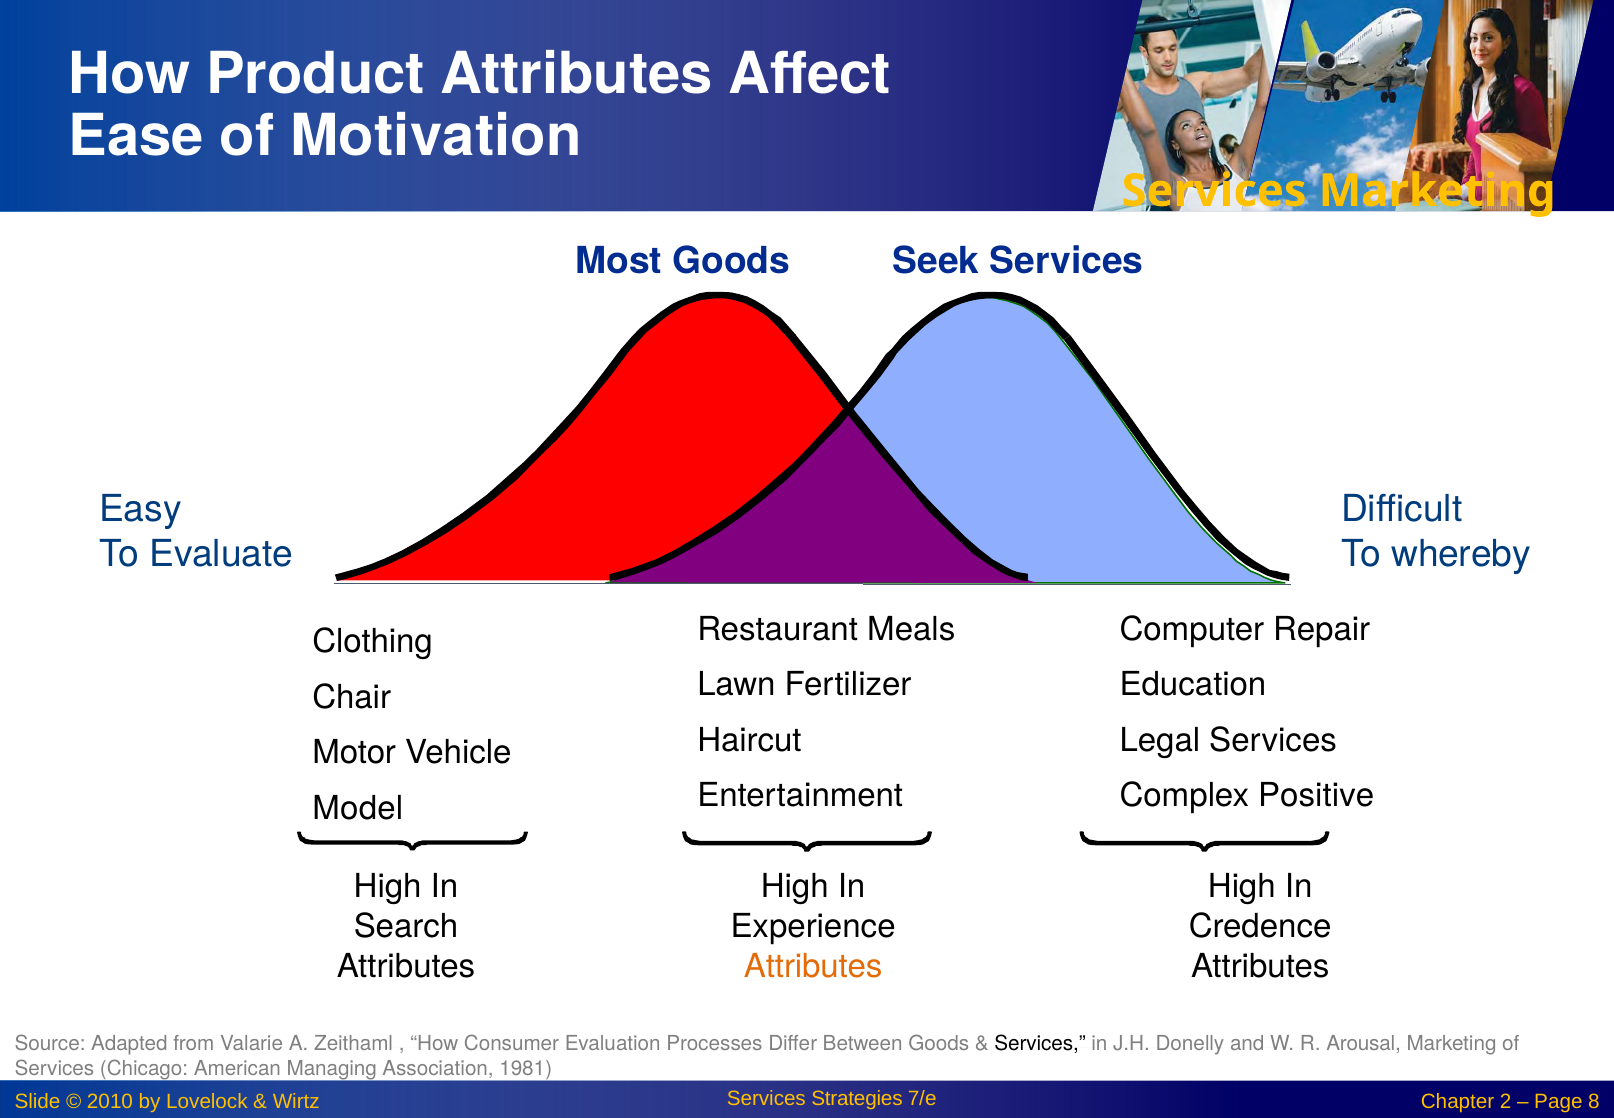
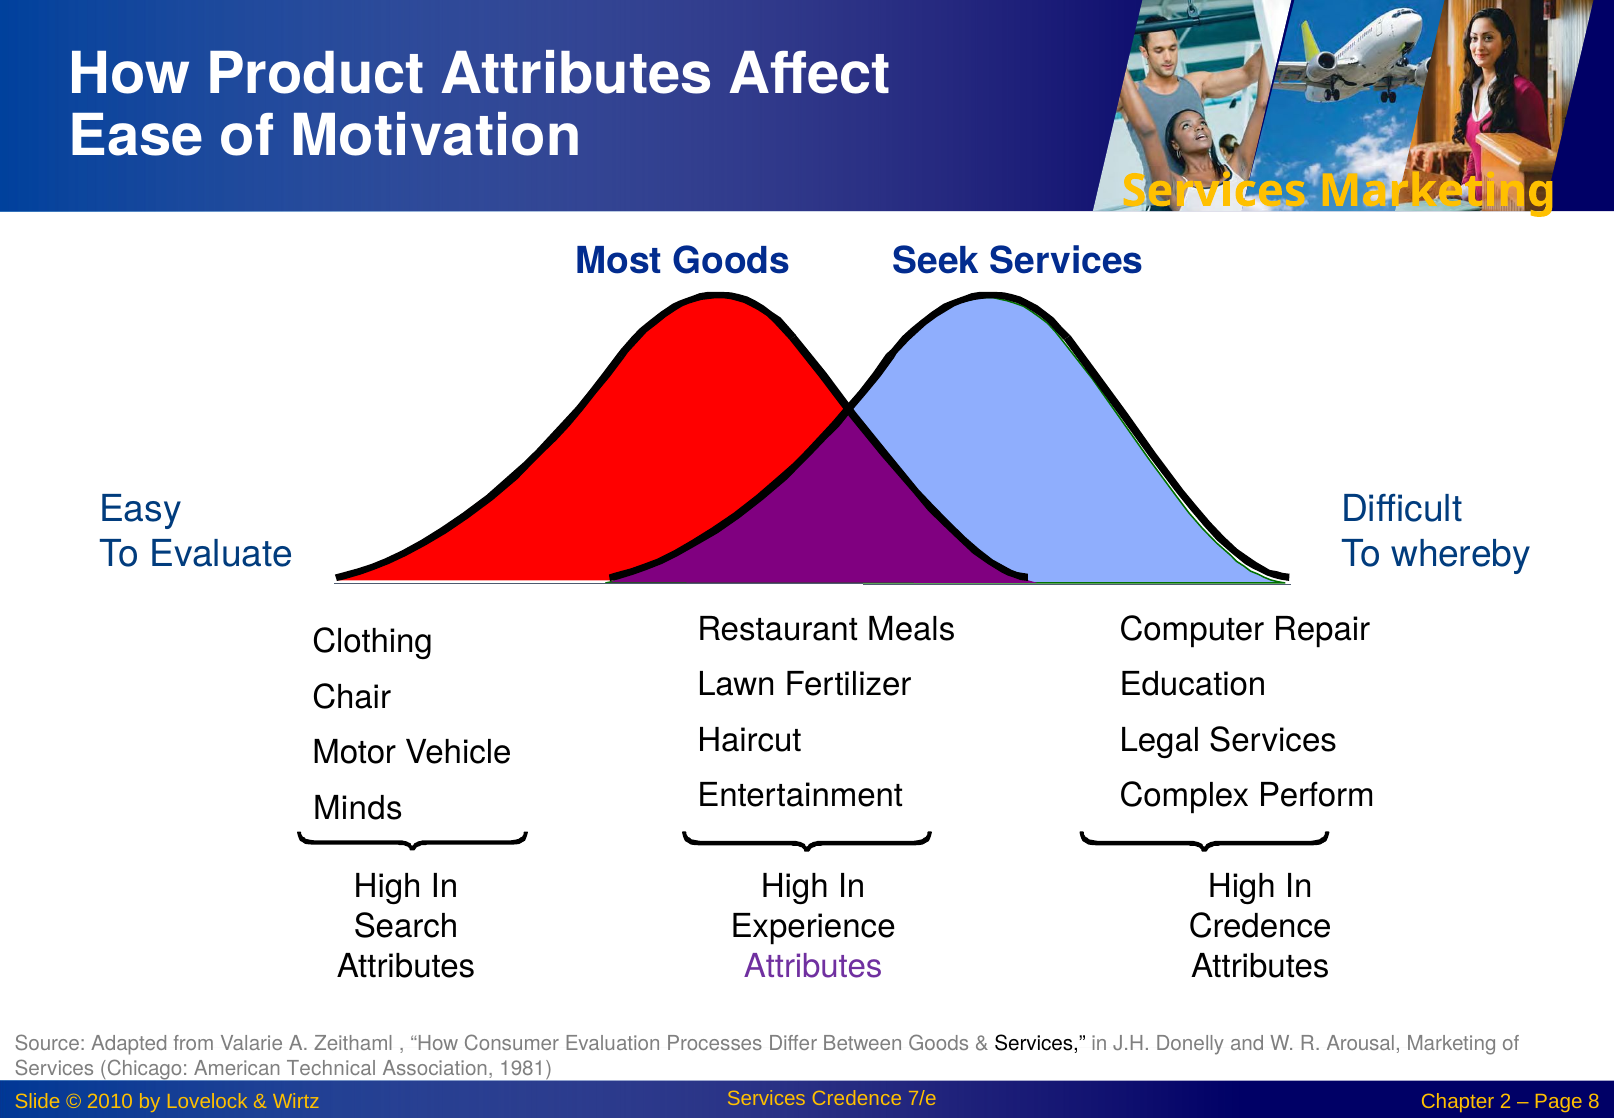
Positive: Positive -> Perform
Model: Model -> Minds
Attributes at (813, 966) colour: orange -> purple
Managing: Managing -> Technical
Services Strategies: Strategies -> Credence
